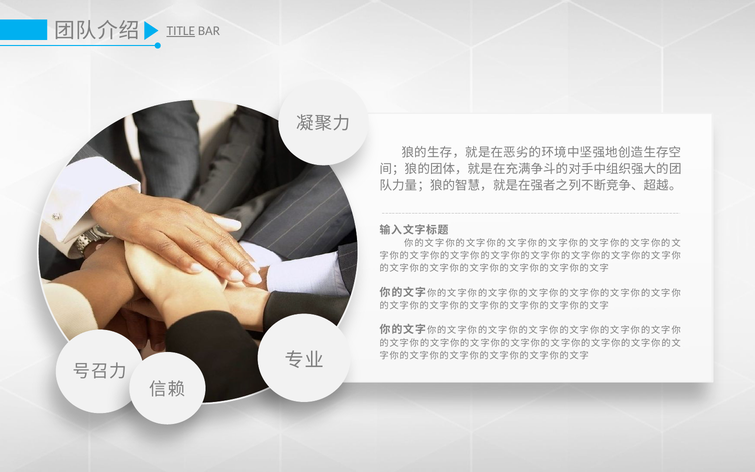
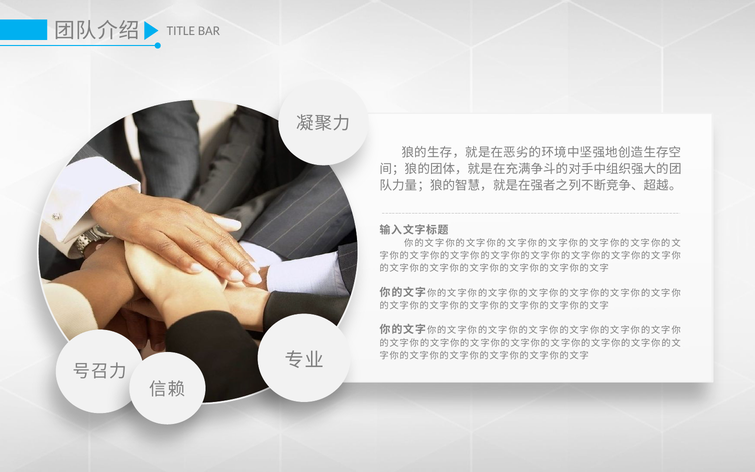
TITLE underline: present -> none
